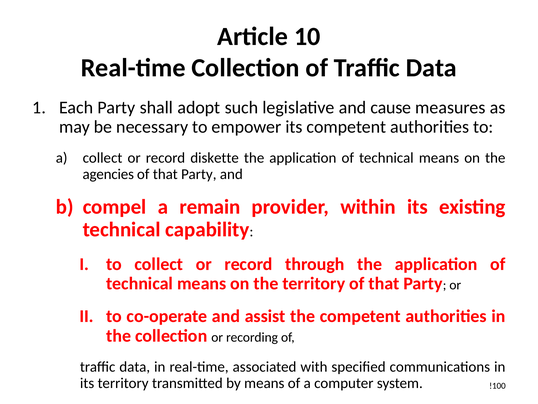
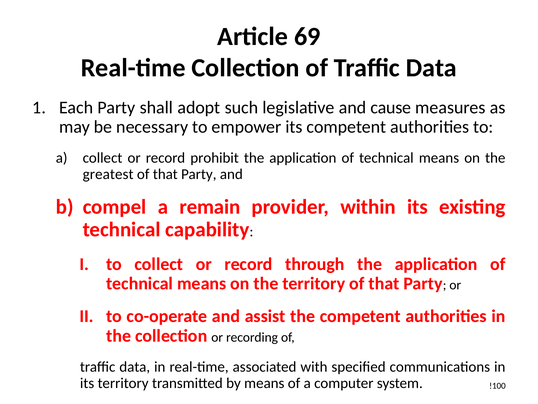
10: 10 -> 69
diskette: diskette -> prohibit
agencies: agencies -> greatest
